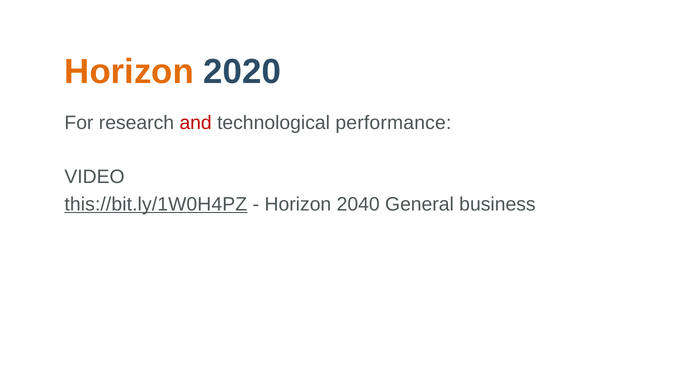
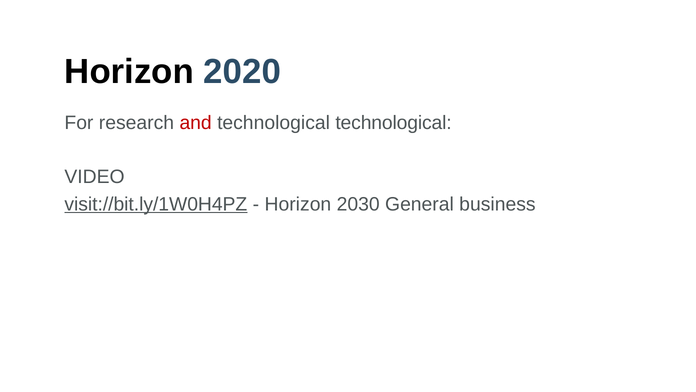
Horizon at (129, 72) colour: orange -> black
technological performance: performance -> technological
this://bit.ly/1W0H4PZ: this://bit.ly/1W0H4PZ -> visit://bit.ly/1W0H4PZ
2040: 2040 -> 2030
